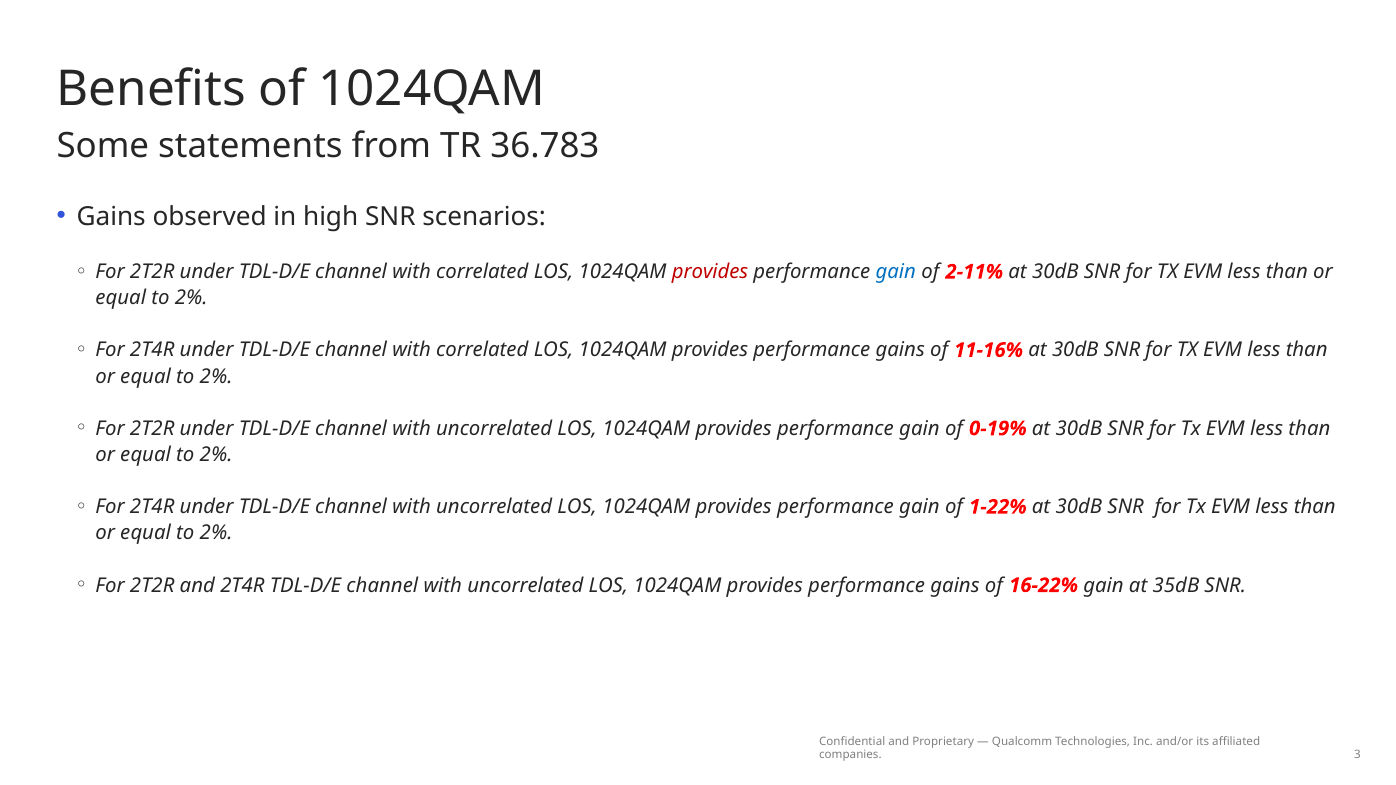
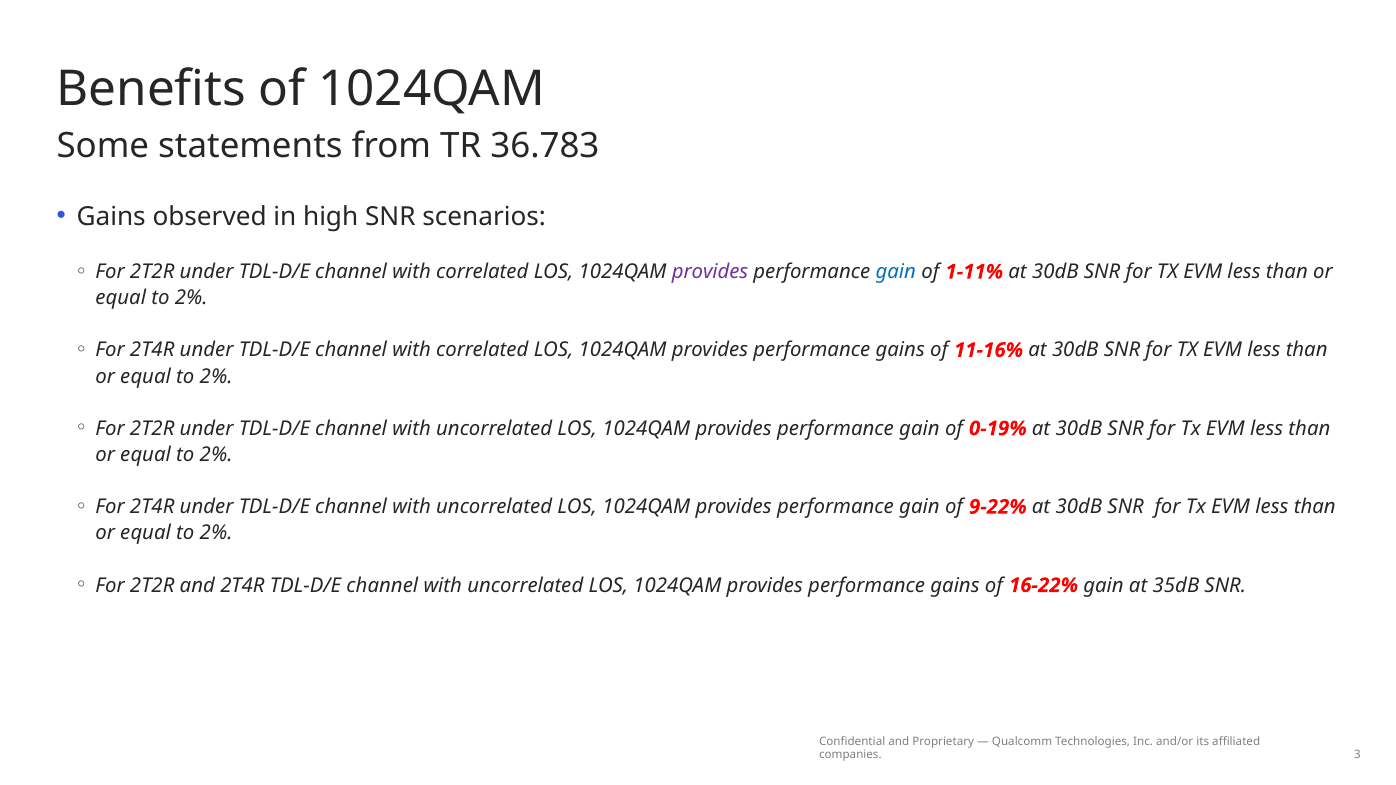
provides at (710, 272) colour: red -> purple
2-11%: 2-11% -> 1-11%
1-22%: 1-22% -> 9-22%
